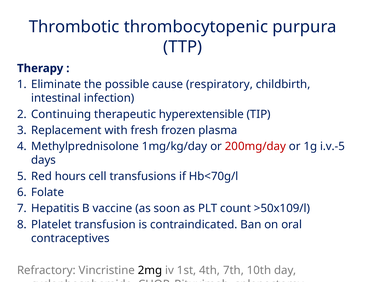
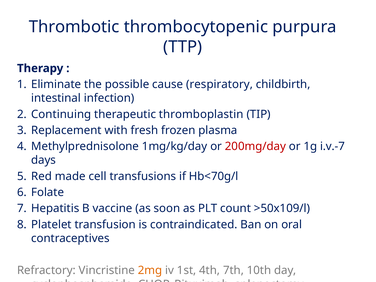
hyperextensible: hyperextensible -> thromboplastin
i.v.-5: i.v.-5 -> i.v.-7
hours: hours -> made
2mg colour: black -> orange
